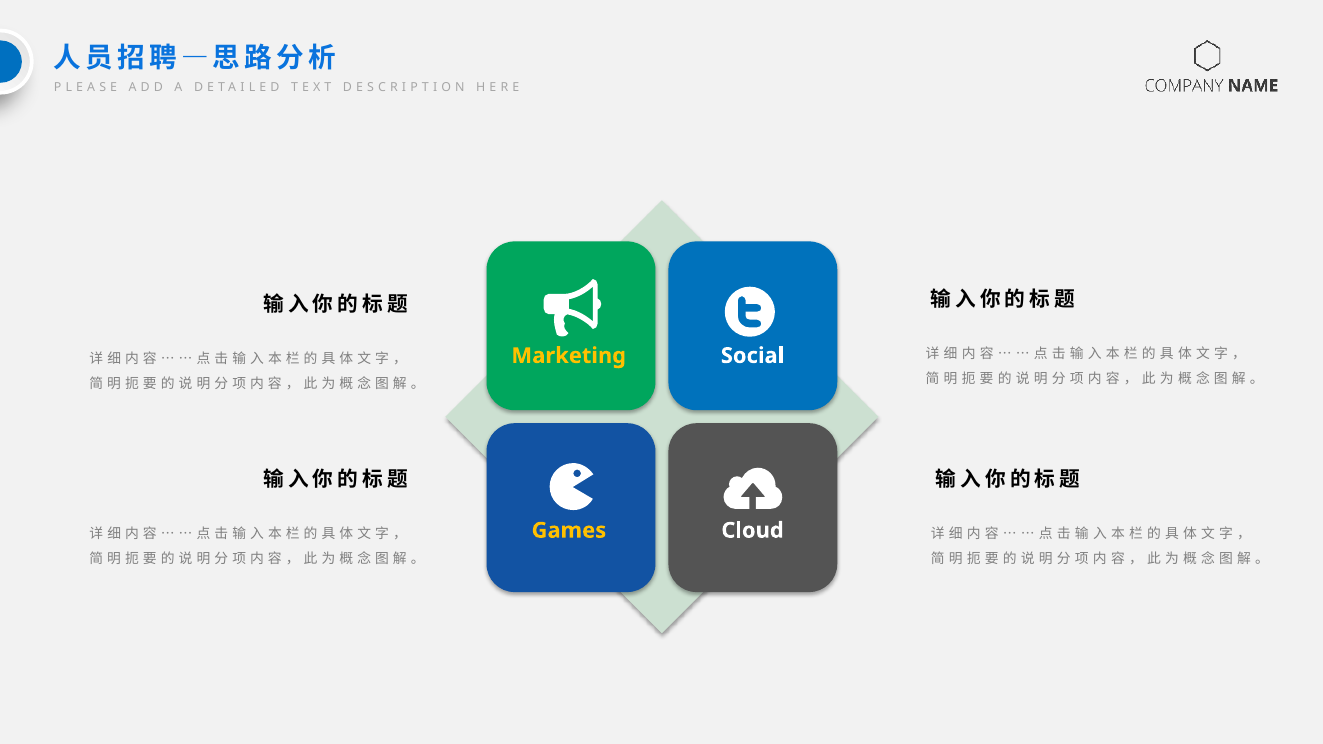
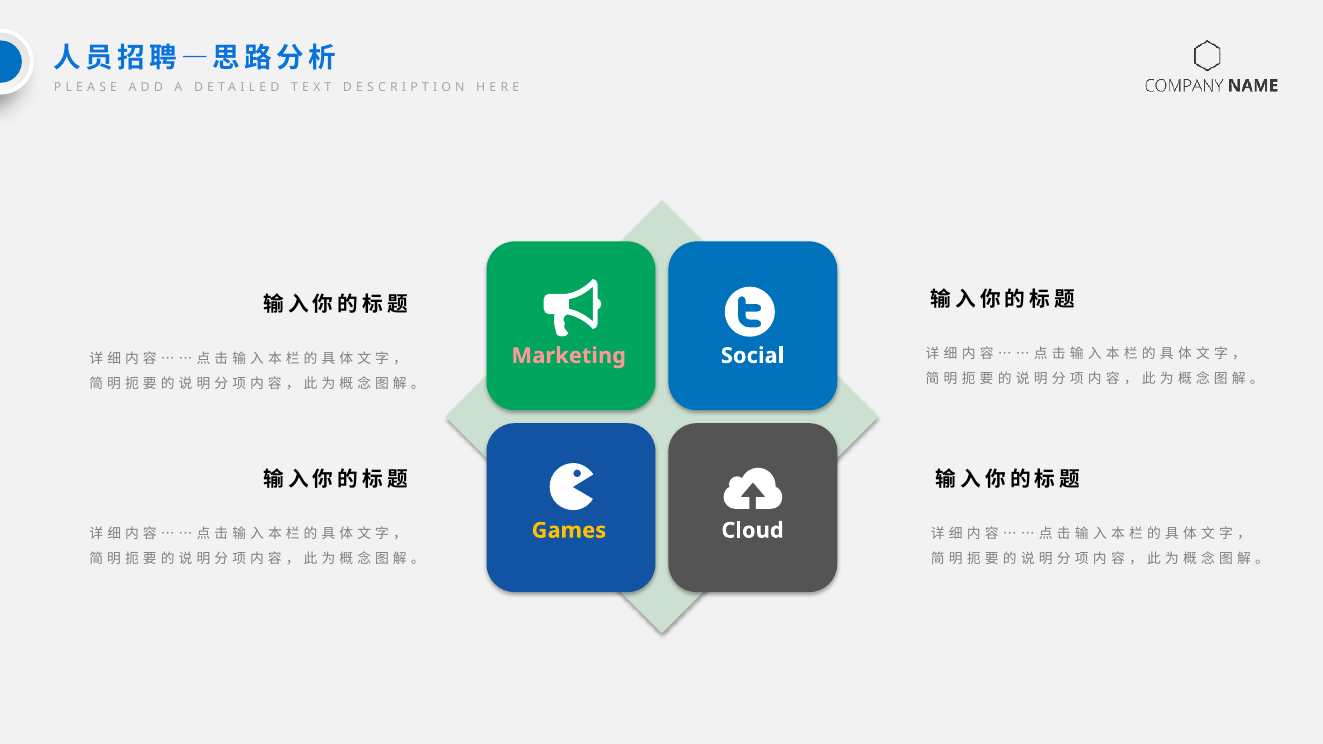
Marketing colour: yellow -> pink
